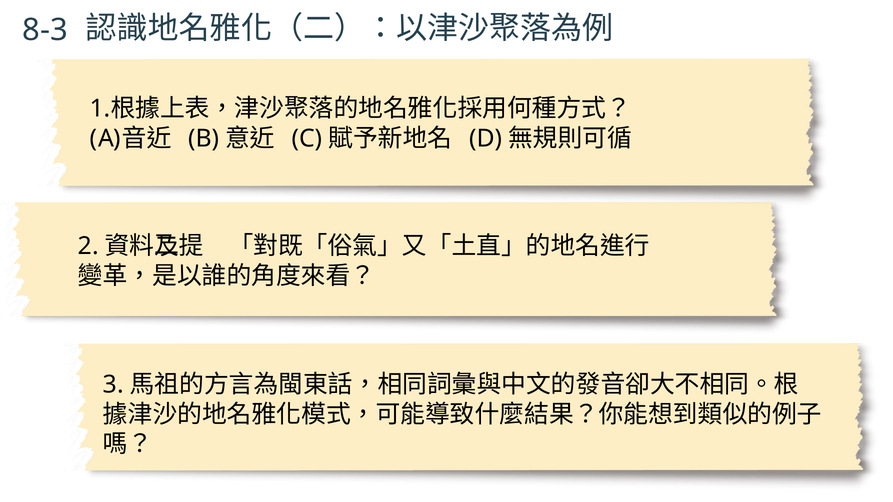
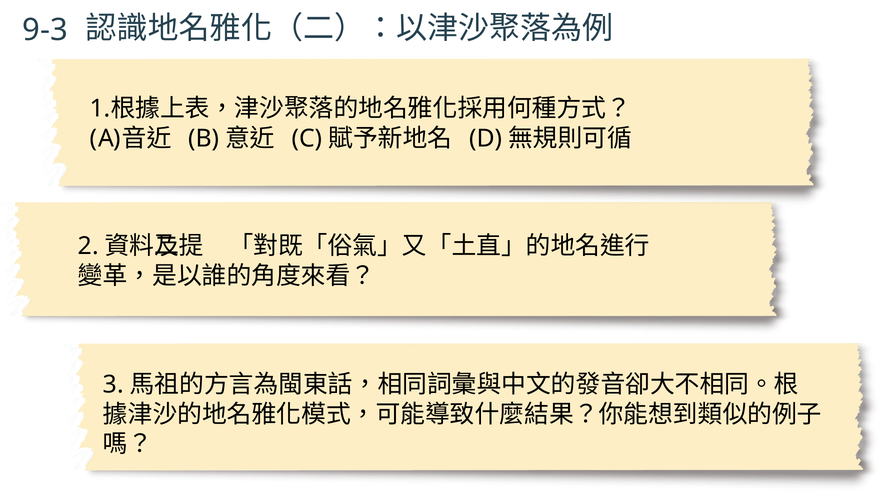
8-3: 8-3 -> 9-3
